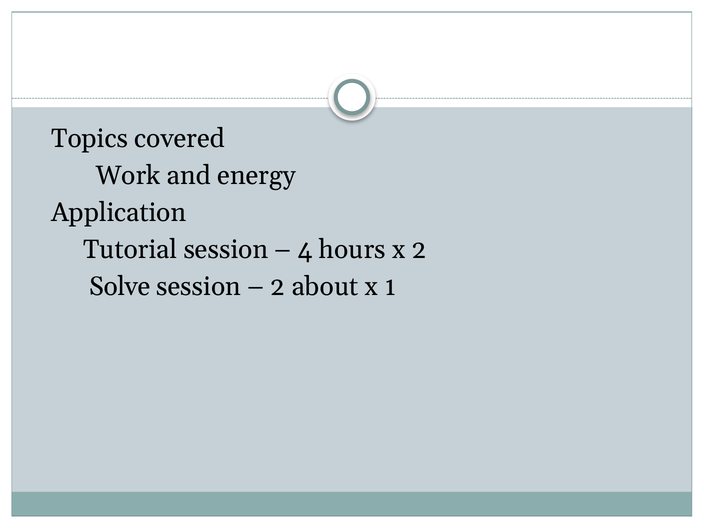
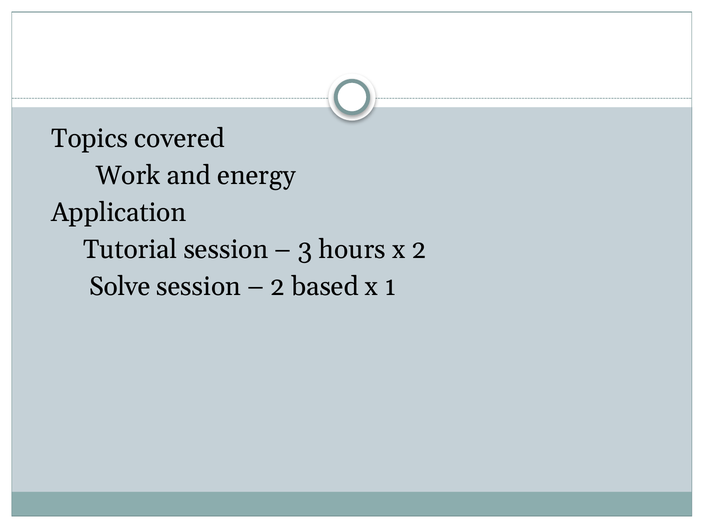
4: 4 -> 3
about: about -> based
